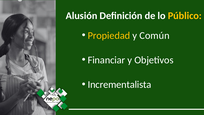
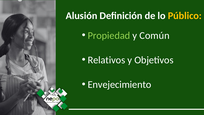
Propiedad colour: yellow -> light green
Financiar: Financiar -> Relativos
Incrementalista: Incrementalista -> Envejecimiento
